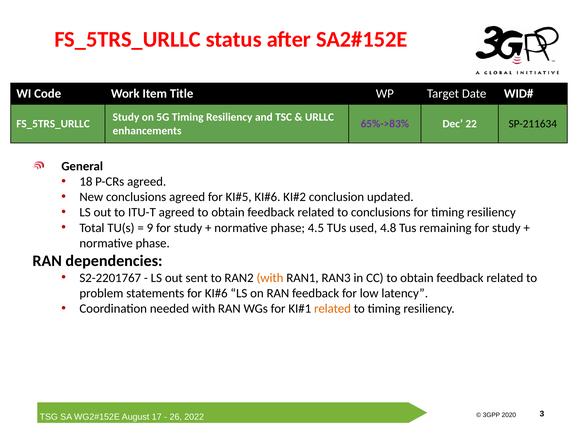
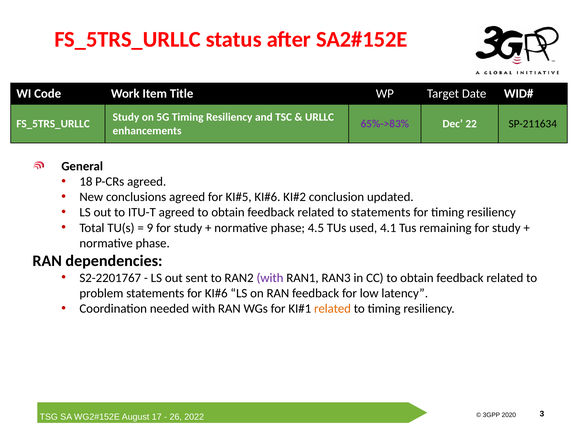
to conclusions: conclusions -> statements
4.8: 4.8 -> 4.1
with at (270, 278) colour: orange -> purple
